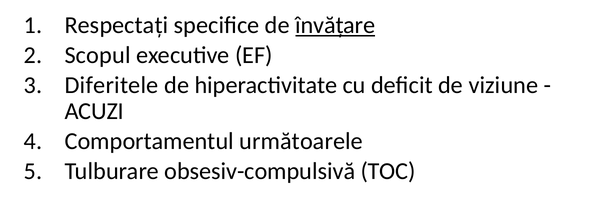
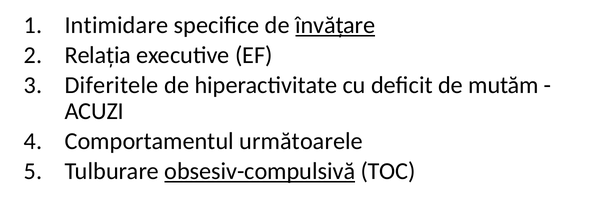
Respectați: Respectați -> Intimidare
Scopul: Scopul -> Relația
viziune: viziune -> mutăm
obsesiv-compulsivă underline: none -> present
